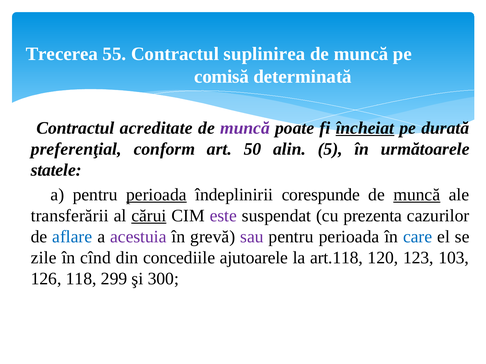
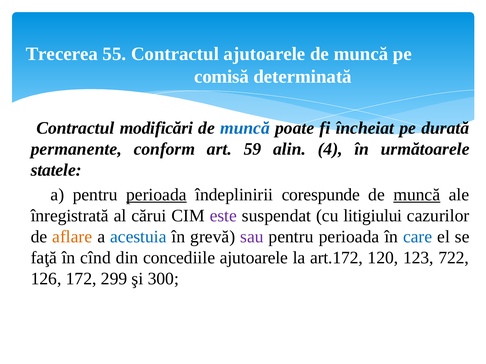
Contractul suplinirea: suplinirea -> ajutoarele
acreditate: acreditate -> modificări
muncă at (245, 128) colour: purple -> blue
încheiat underline: present -> none
preferenţial: preferenţial -> permanente
50: 50 -> 59
5: 5 -> 4
transferării: transferării -> înregistrată
cărui underline: present -> none
prezenta: prezenta -> litigiului
aflare colour: blue -> orange
acestuia colour: purple -> blue
zile: zile -> faţă
art.118: art.118 -> art.172
103: 103 -> 722
118: 118 -> 172
